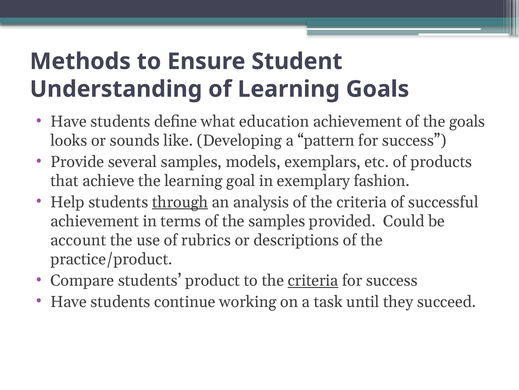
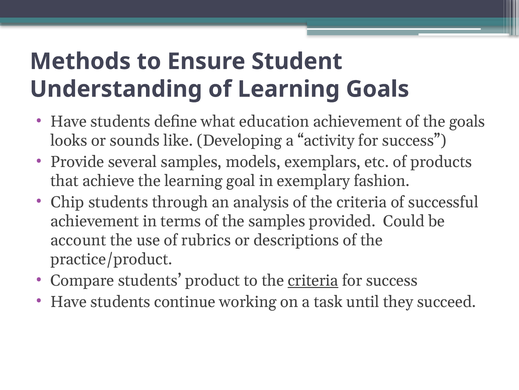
pattern: pattern -> activity
Help: Help -> Chip
through underline: present -> none
